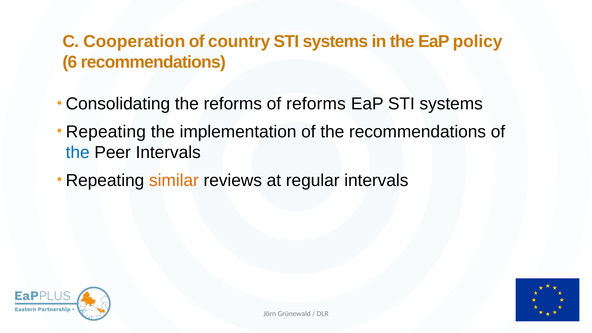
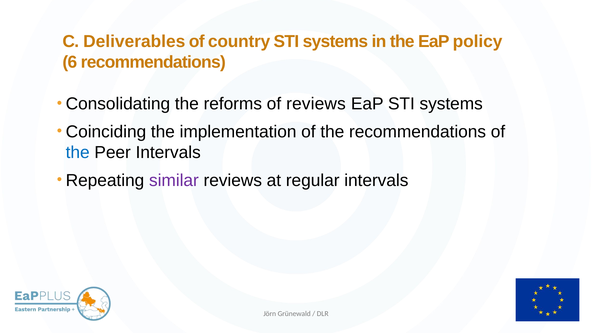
Cooperation: Cooperation -> Deliverables
of reforms: reforms -> reviews
Repeating at (106, 132): Repeating -> Coinciding
similar colour: orange -> purple
